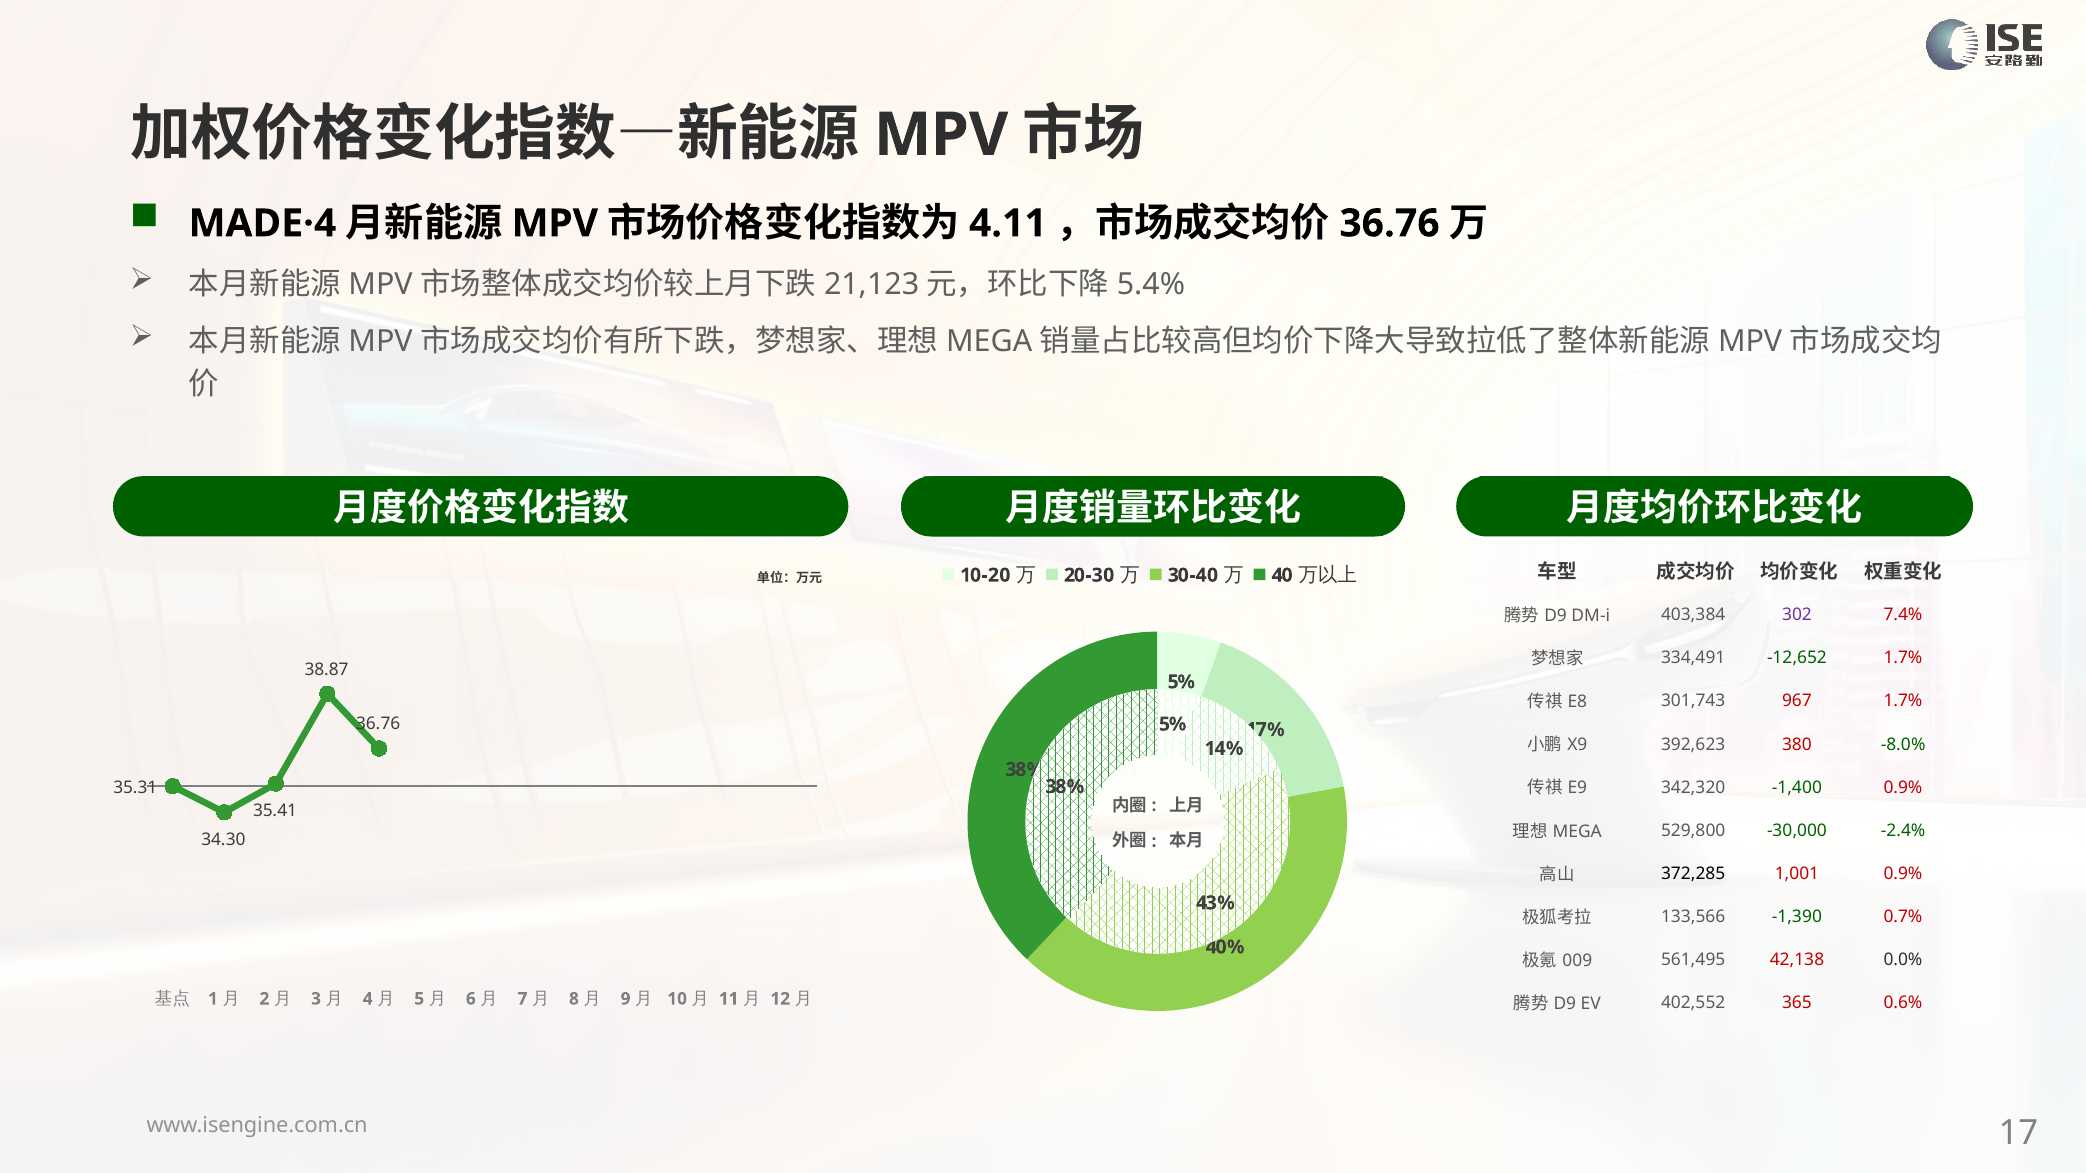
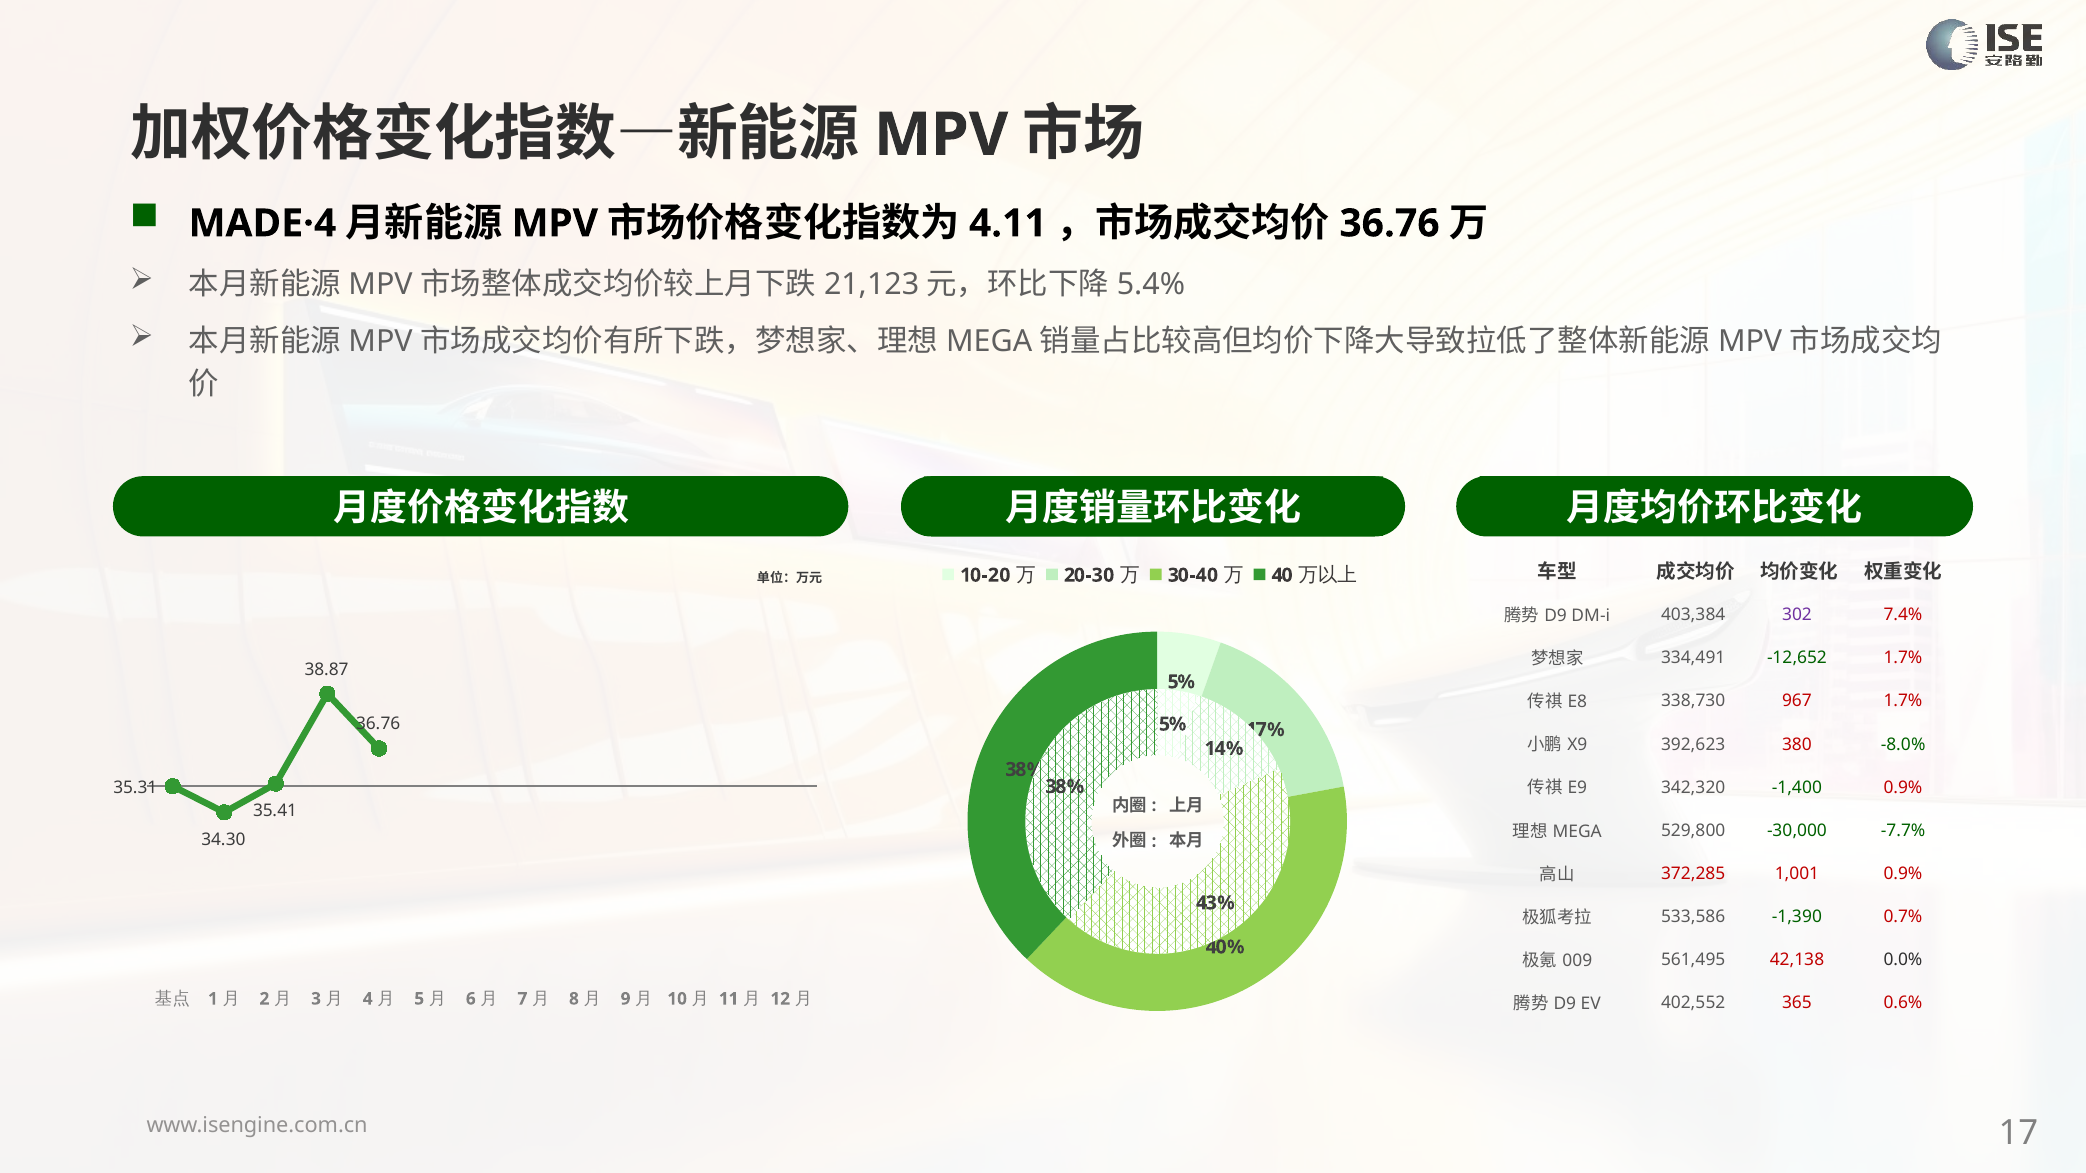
301,743: 301,743 -> 338,730
-2.4%: -2.4% -> -7.7%
372,285 colour: black -> red
133,566: 133,566 -> 533,586
